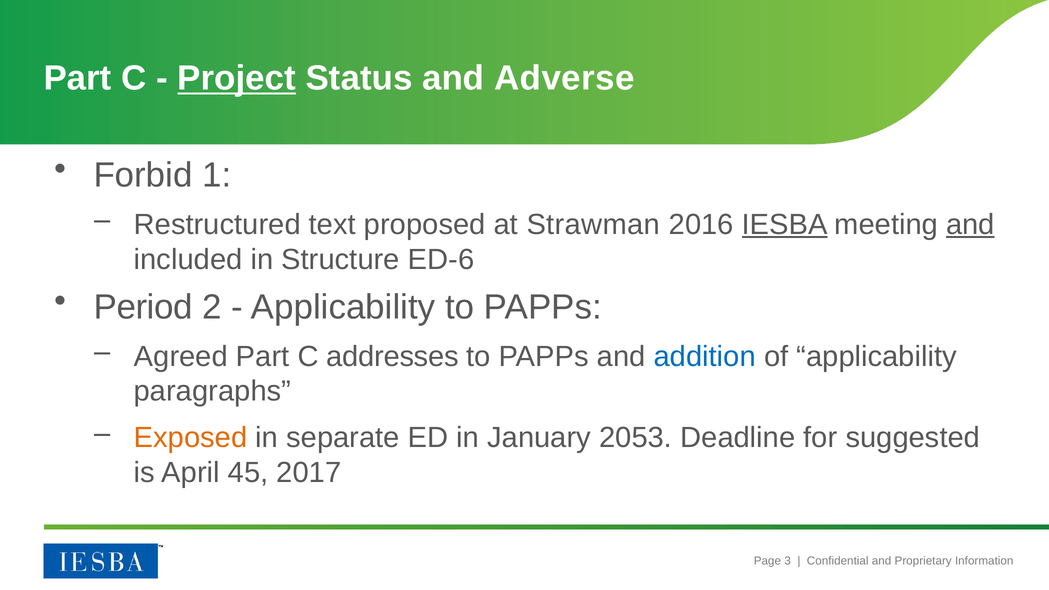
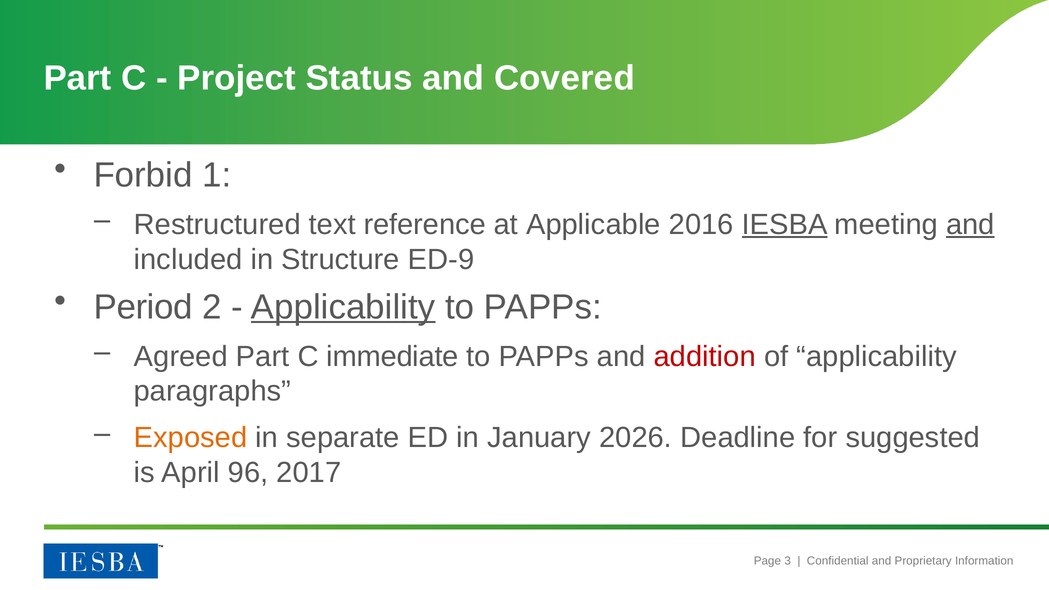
Project underline: present -> none
Adverse: Adverse -> Covered
proposed: proposed -> reference
Strawman: Strawman -> Applicable
ED-6: ED-6 -> ED-9
Applicability at (343, 307) underline: none -> present
addresses: addresses -> immediate
addition colour: blue -> red
2053: 2053 -> 2026
45: 45 -> 96
